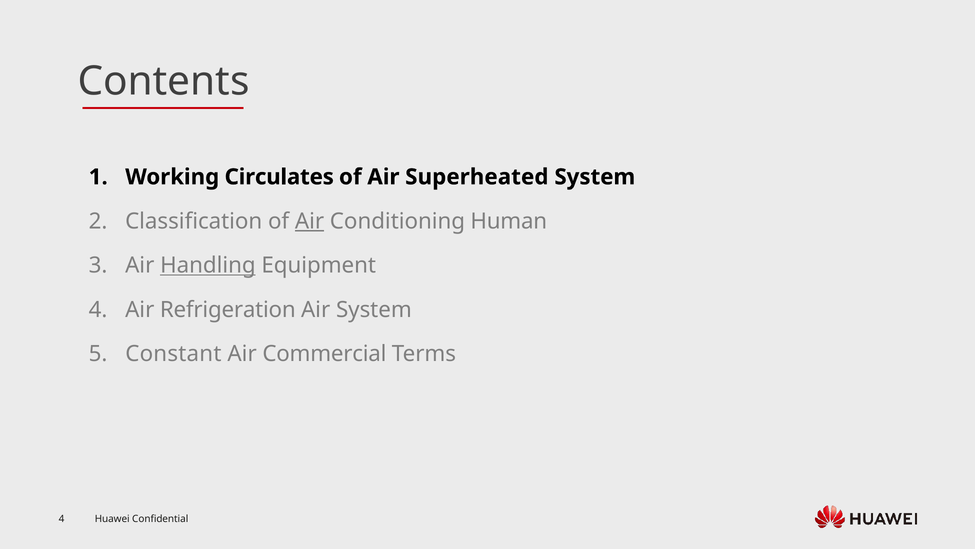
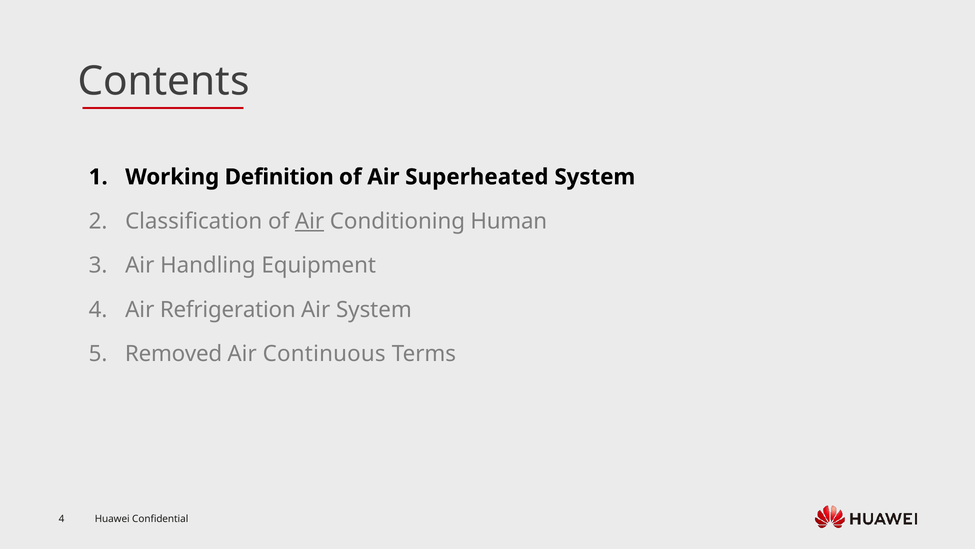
Circulates: Circulates -> Definition
Handling underline: present -> none
Constant: Constant -> Removed
Commercial: Commercial -> Continuous
